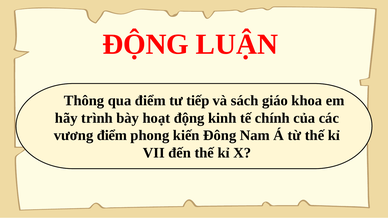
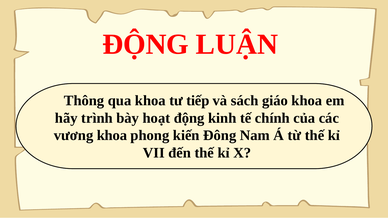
qua điểm: điểm -> khoa
vương điểm: điểm -> khoa
